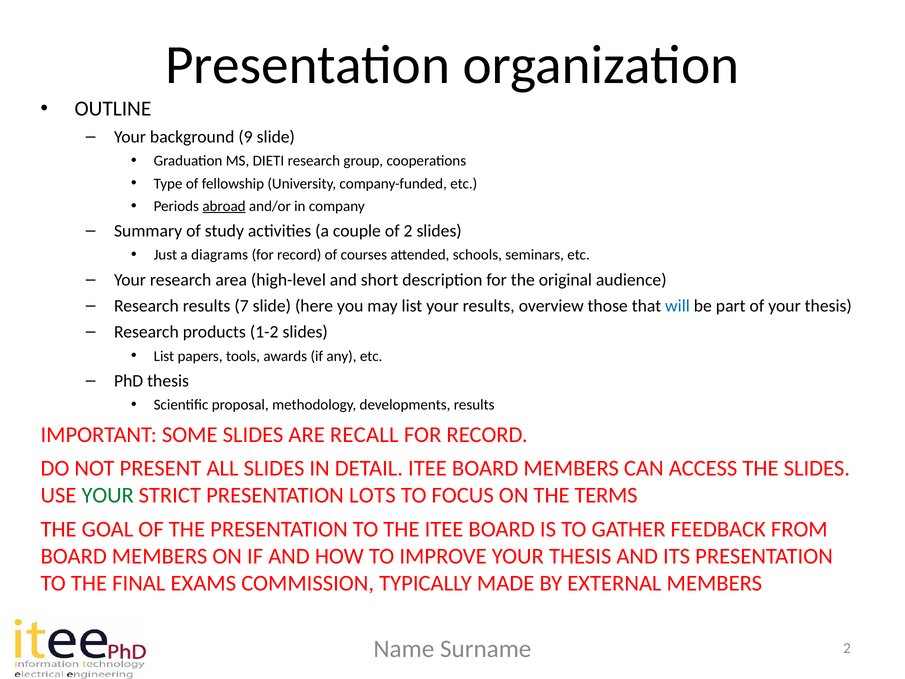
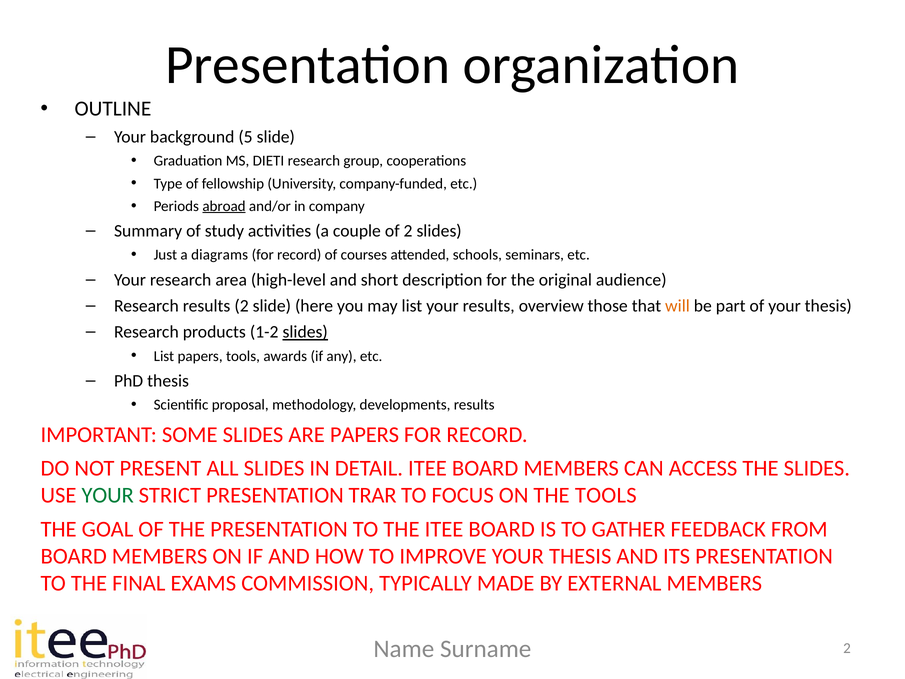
9: 9 -> 5
results 7: 7 -> 2
will colour: blue -> orange
slides at (305, 332) underline: none -> present
ARE RECALL: RECALL -> PAPERS
LOTS: LOTS -> TRAR
THE TERMS: TERMS -> TOOLS
